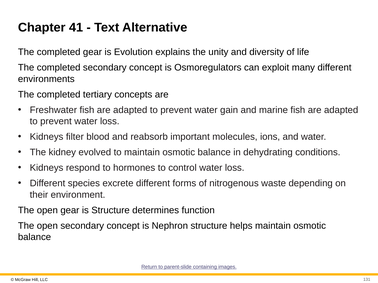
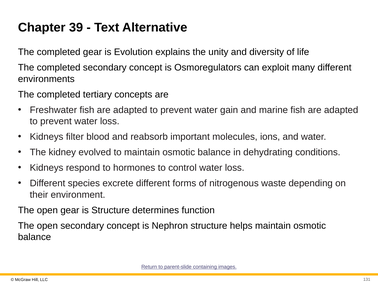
41: 41 -> 39
